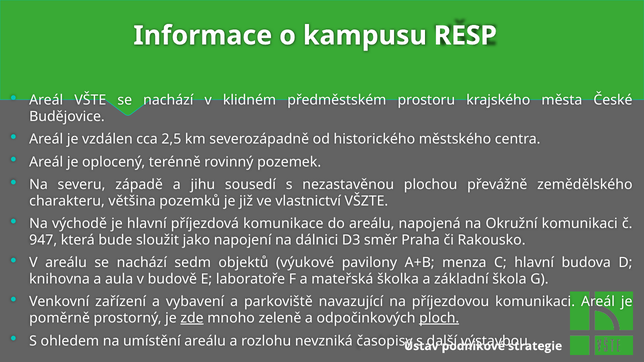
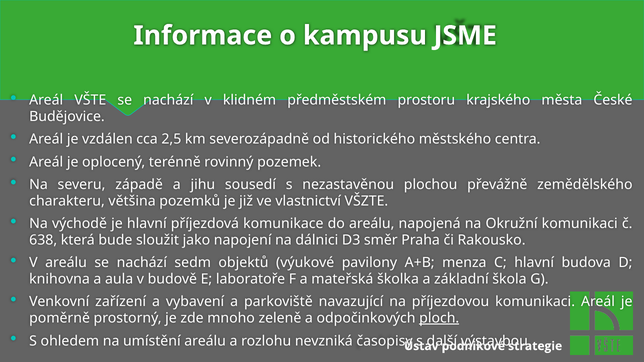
RESP: RESP -> JSME
947: 947 -> 638
zde underline: present -> none
